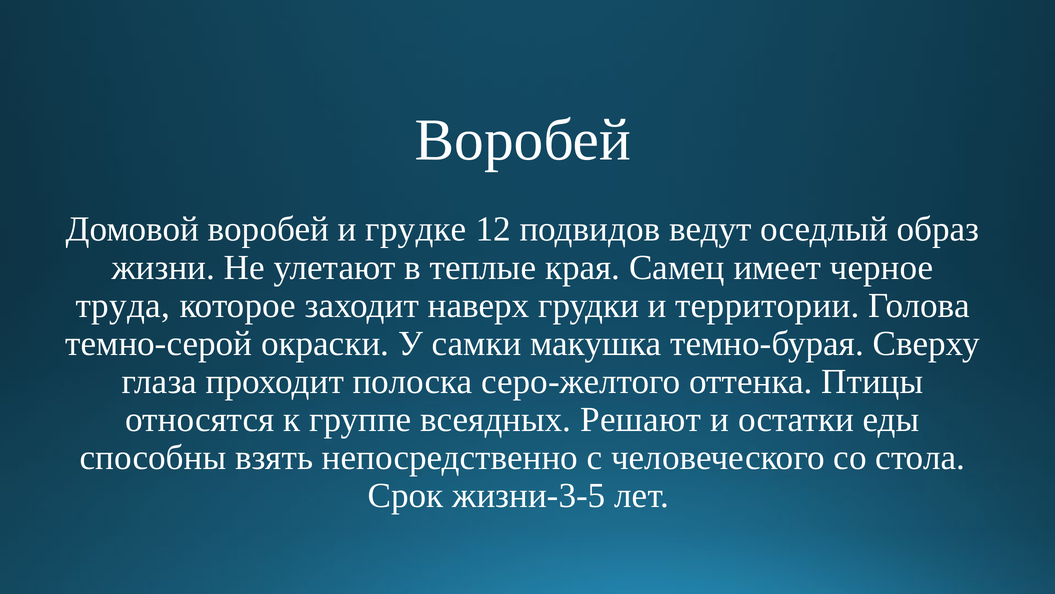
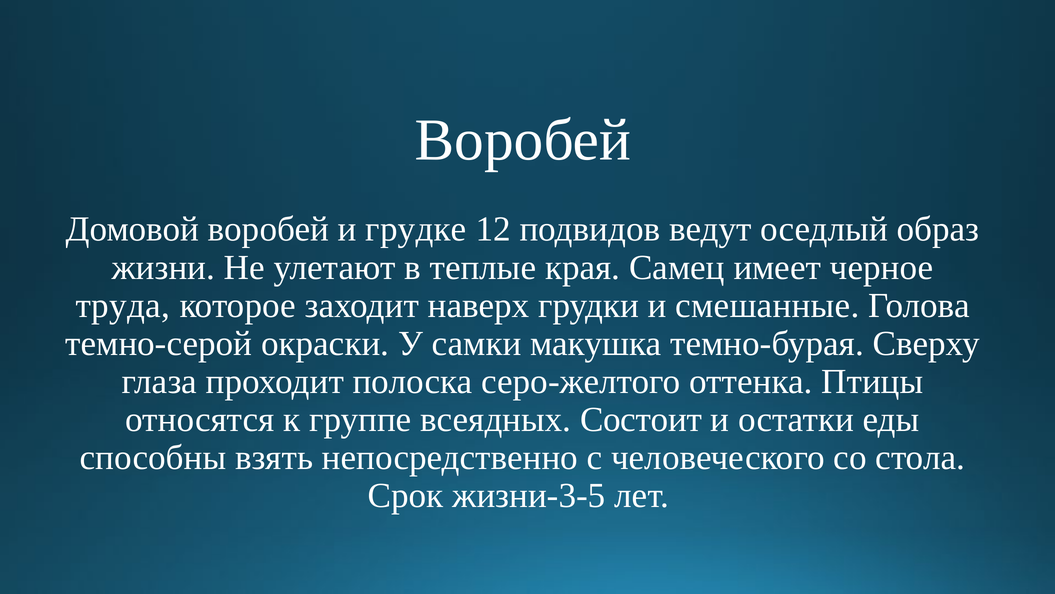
территории: территории -> смешанные
Решают: Решают -> Состоит
